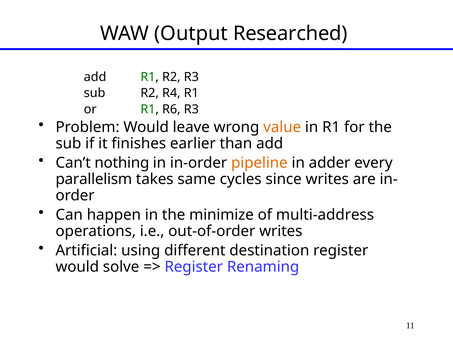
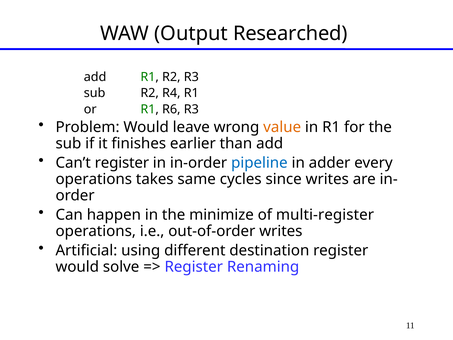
Can’t nothing: nothing -> register
pipeline colour: orange -> blue
parallelism at (94, 179): parallelism -> operations
multi-address: multi-address -> multi-register
